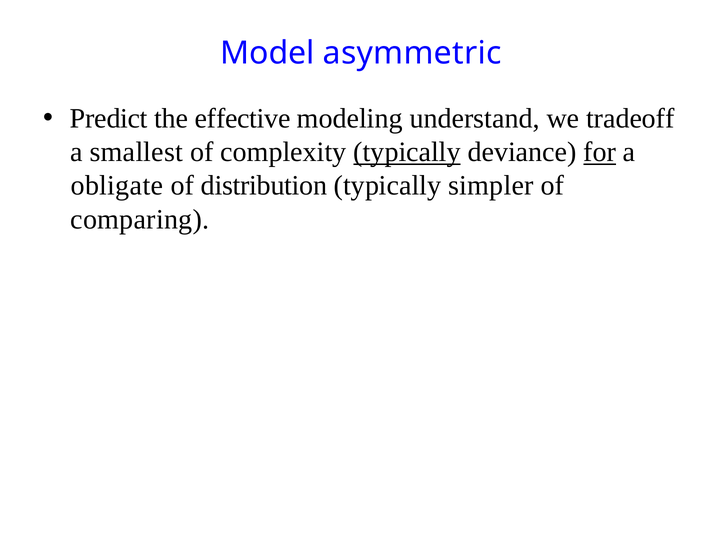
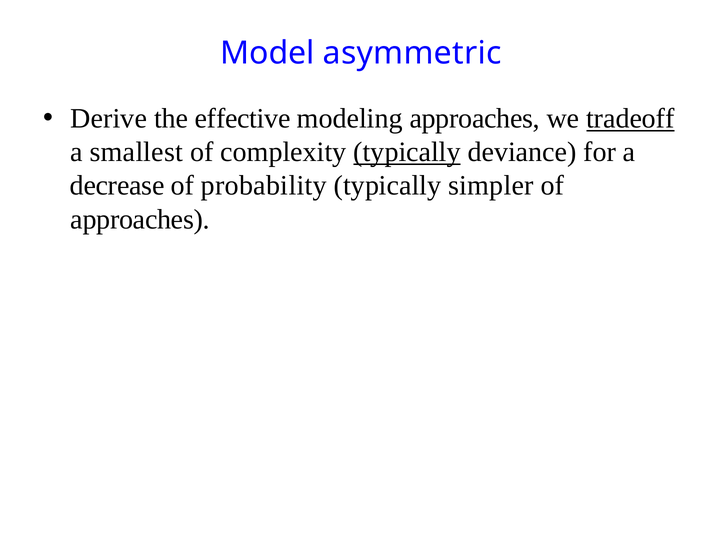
Predict: Predict -> Derive
modeling understand: understand -> approaches
tradeoff underline: none -> present
for underline: present -> none
obligate: obligate -> decrease
distribution: distribution -> probability
comparing at (140, 220): comparing -> approaches
